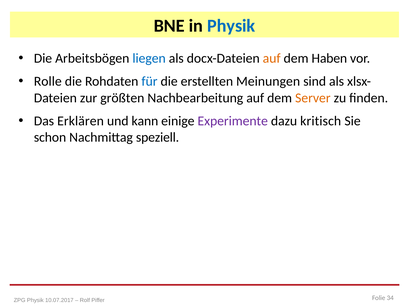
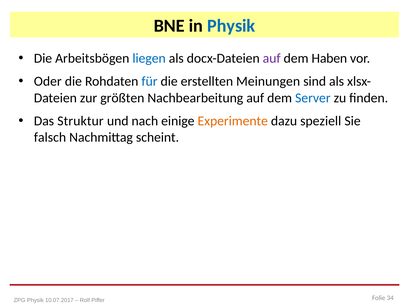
auf at (272, 58) colour: orange -> purple
Rolle: Rolle -> Oder
Server colour: orange -> blue
Erklären: Erklären -> Struktur
kann: kann -> nach
Experimente colour: purple -> orange
kritisch: kritisch -> speziell
schon: schon -> falsch
speziell: speziell -> scheint
